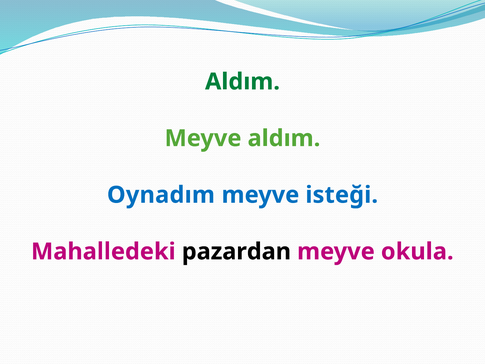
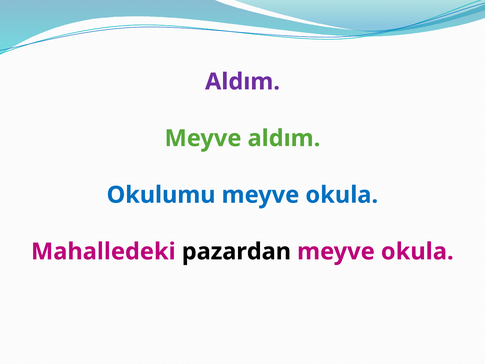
Aldım at (242, 82) colour: green -> purple
Oynadım: Oynadım -> Okulumu
isteği at (342, 195): isteği -> okula
